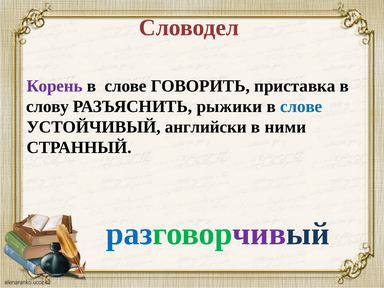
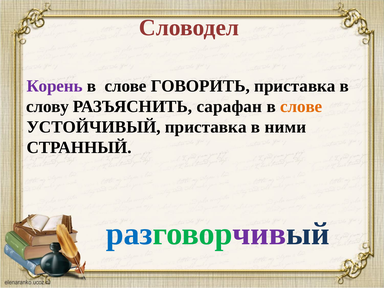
рыжики: рыжики -> сарафан
слове at (301, 106) colour: blue -> orange
УСТОЙЧИВЫЙ английски: английски -> приставка
